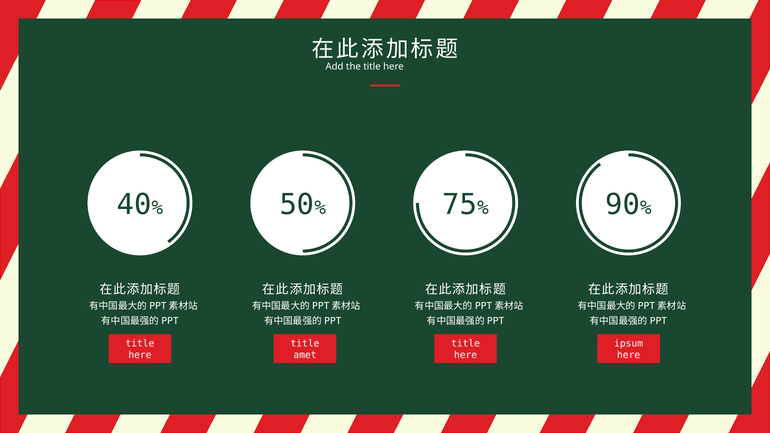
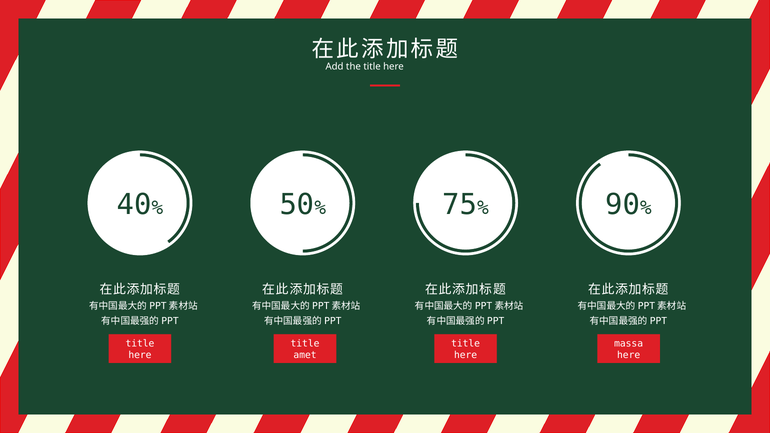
ipsum: ipsum -> massa
